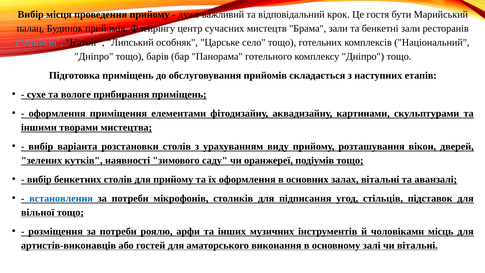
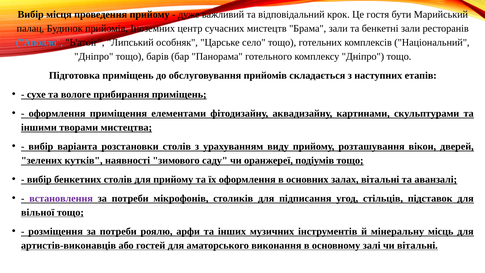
Флейрінгу: Флейрінгу -> Іноземних
встановлення colour: blue -> purple
чоловіками: чоловіками -> мінеральну
